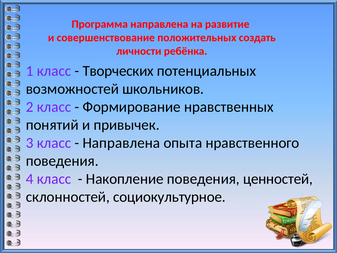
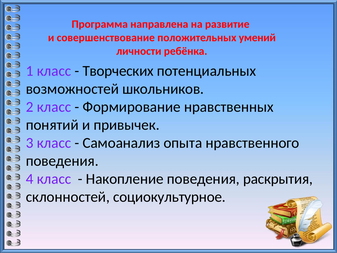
создать: создать -> умений
Направлена at (121, 143): Направлена -> Самоанализ
ценностей: ценностей -> раскрытия
